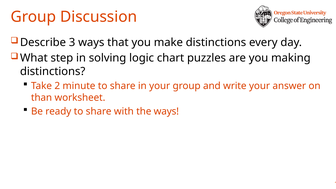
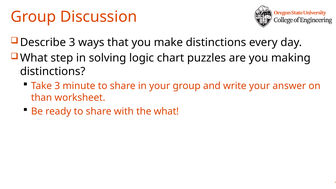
Take 2: 2 -> 3
the ways: ways -> what
